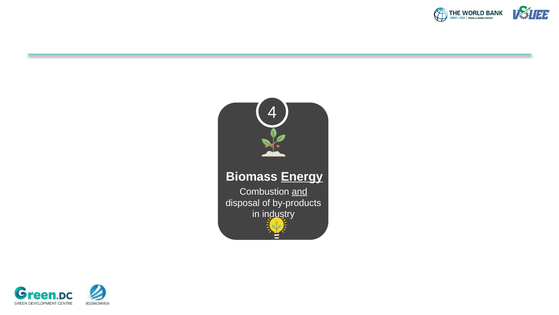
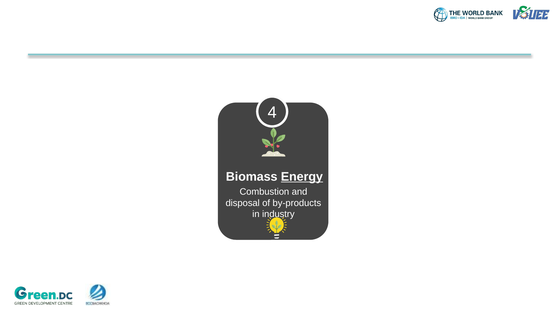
and underline: present -> none
